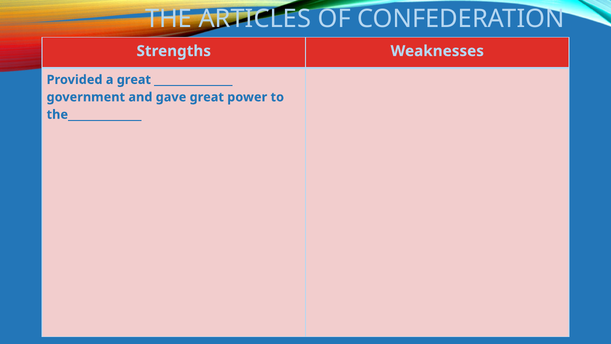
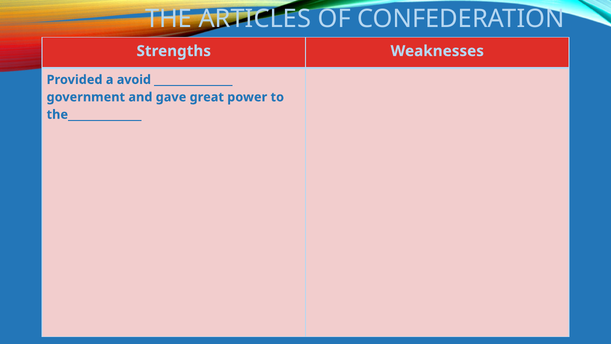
a great: great -> avoid
